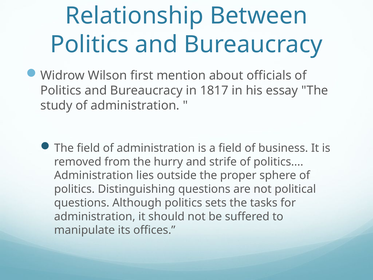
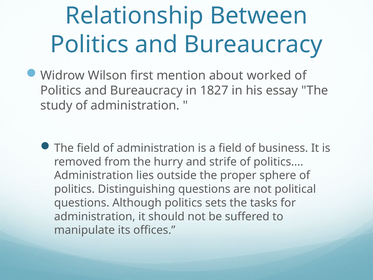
officials: officials -> worked
1817: 1817 -> 1827
